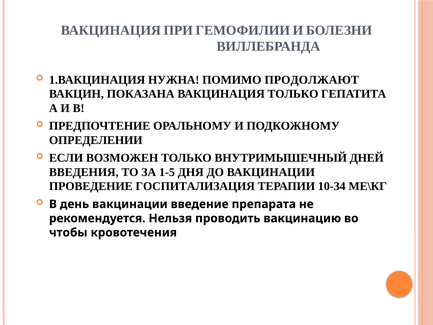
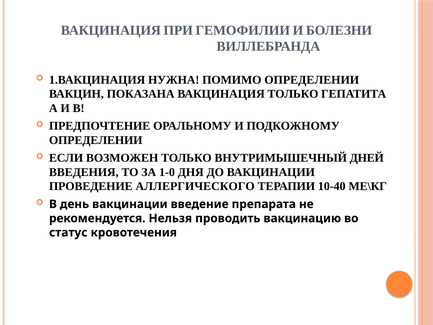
ПОМИМО ПРОДОЛЖАЮТ: ПРОДОЛЖАЮТ -> ОПРЕДЕЛЕНИИ
1-5: 1-5 -> 1-0
ГОСПИТАЛИЗАЦИЯ: ГОСПИТАЛИЗАЦИЯ -> АЛЛЕРГИЧЕСКОГО
10-34: 10-34 -> 10-40
чтобы: чтобы -> статус
